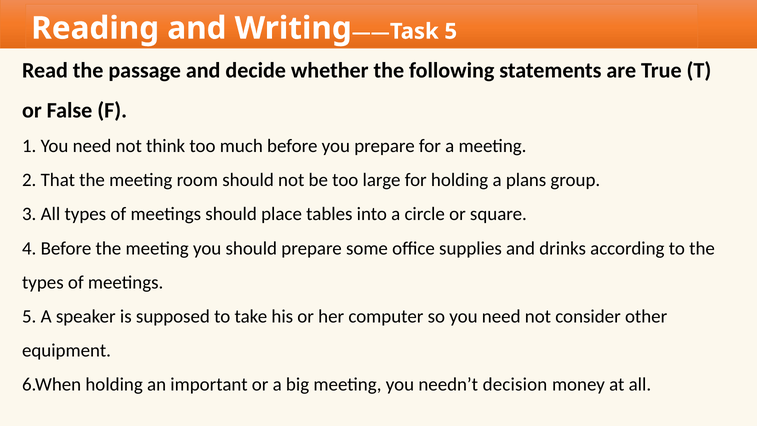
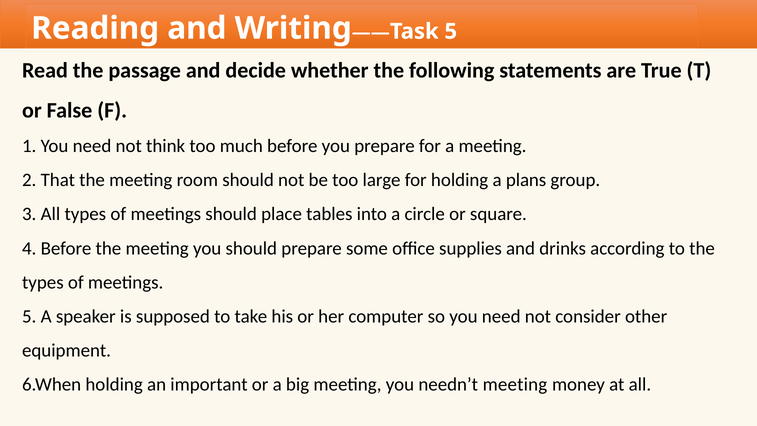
needn’t decision: decision -> meeting
